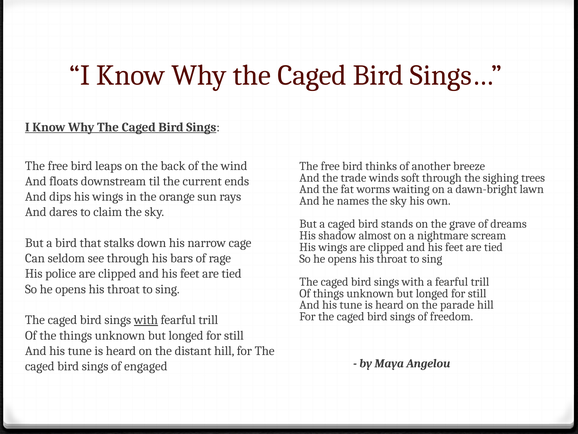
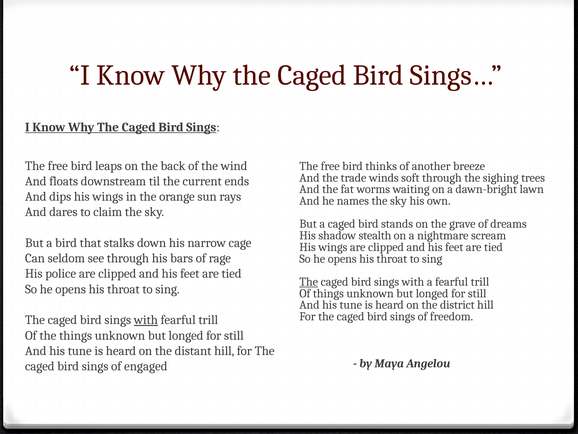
almost: almost -> stealth
The at (309, 282) underline: none -> present
parade: parade -> district
